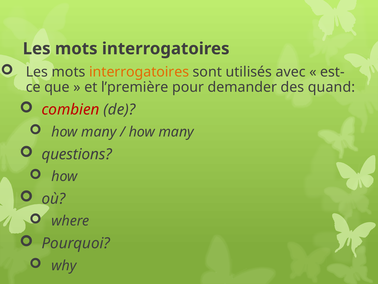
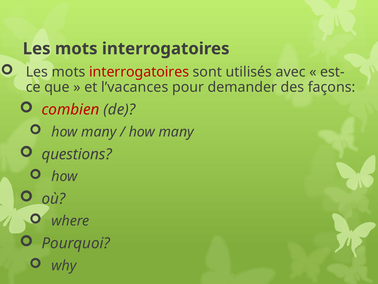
interrogatoires at (139, 72) colour: orange -> red
l’première: l’première -> l’vacances
quand: quand -> façons
